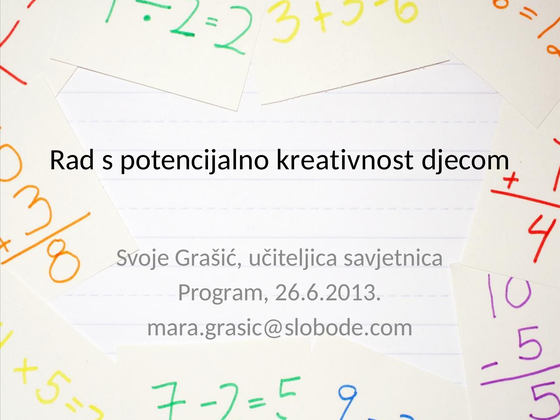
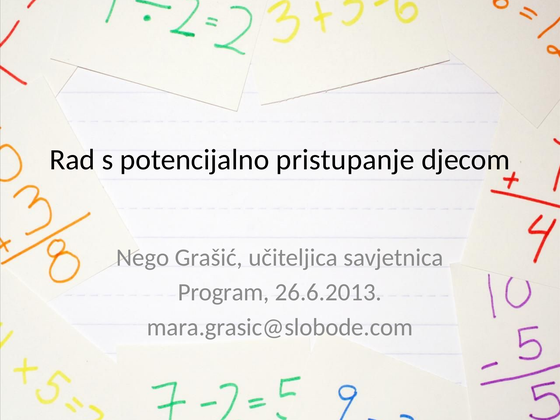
kreativnost: kreativnost -> pristupanje
Svoje: Svoje -> Nego
